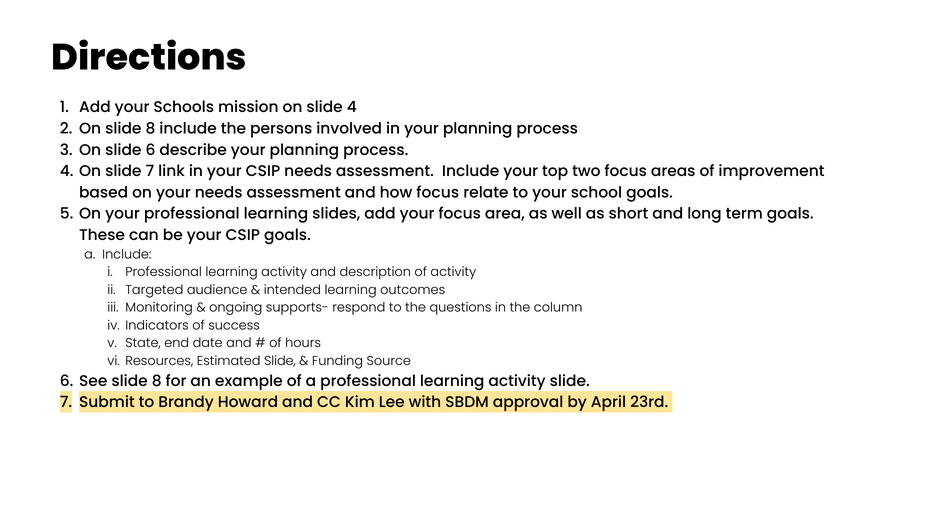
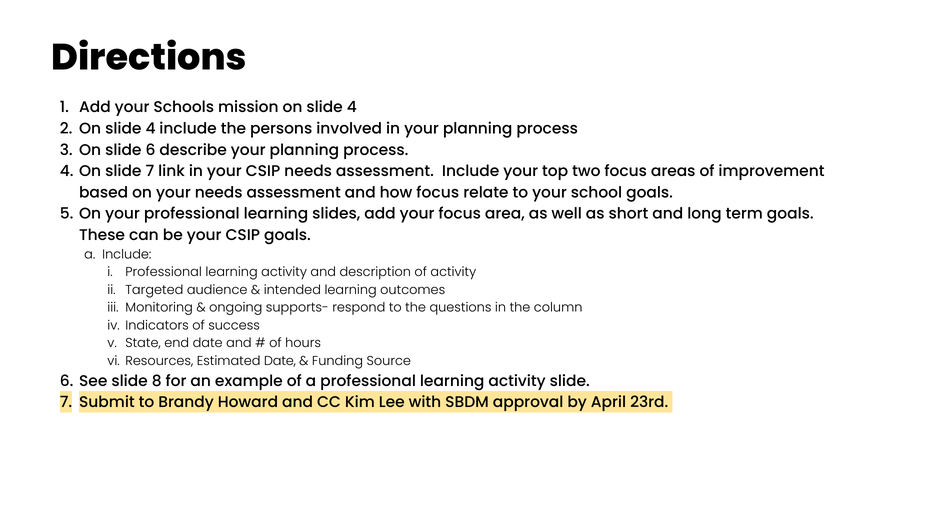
8 at (150, 129): 8 -> 4
Estimated Slide: Slide -> Date
